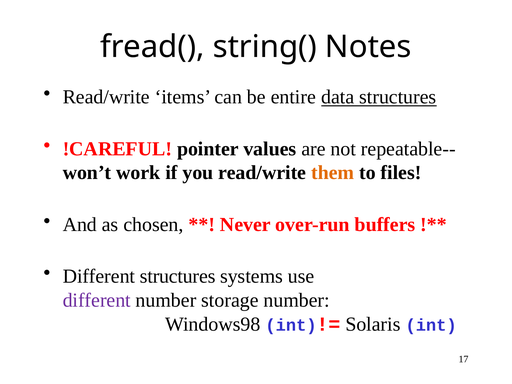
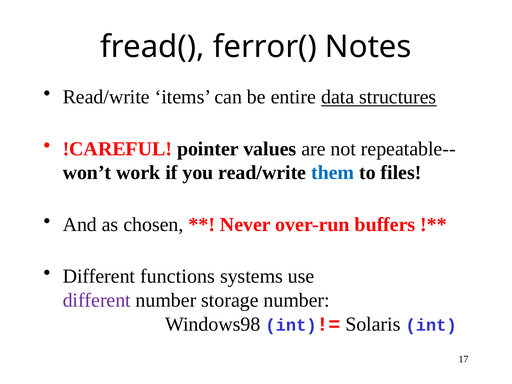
string(: string( -> ferror(
them colour: orange -> blue
Different structures: structures -> functions
